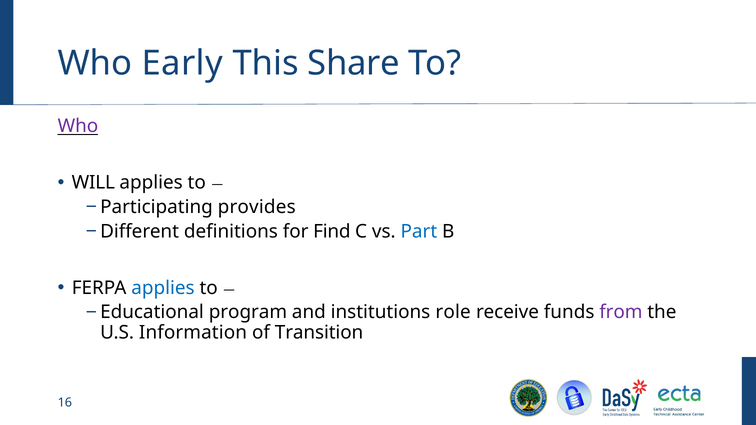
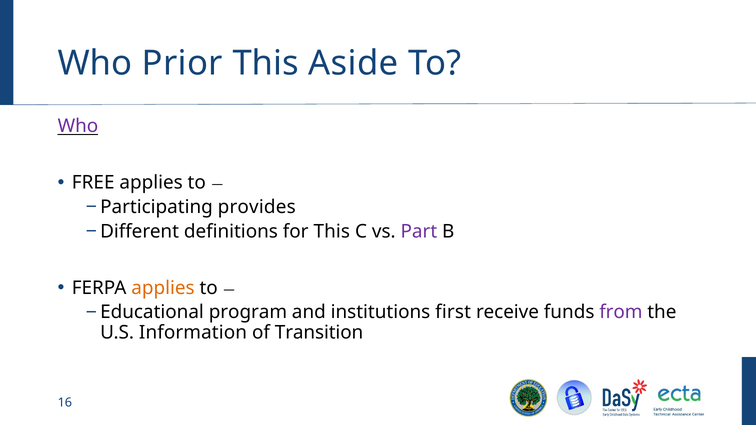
Early: Early -> Prior
Share: Share -> Aside
WILL: WILL -> FREE
for Find: Find -> This
Part colour: blue -> purple
applies at (163, 288) colour: blue -> orange
role: role -> first
